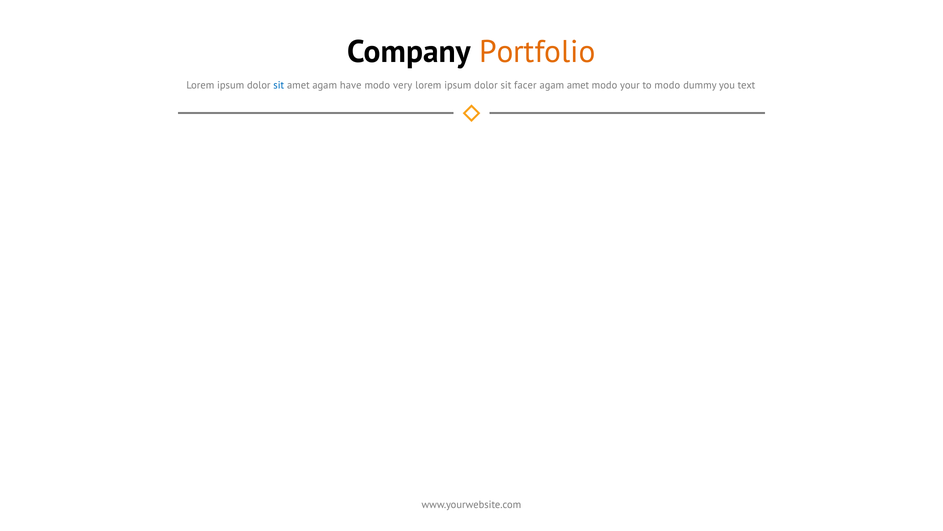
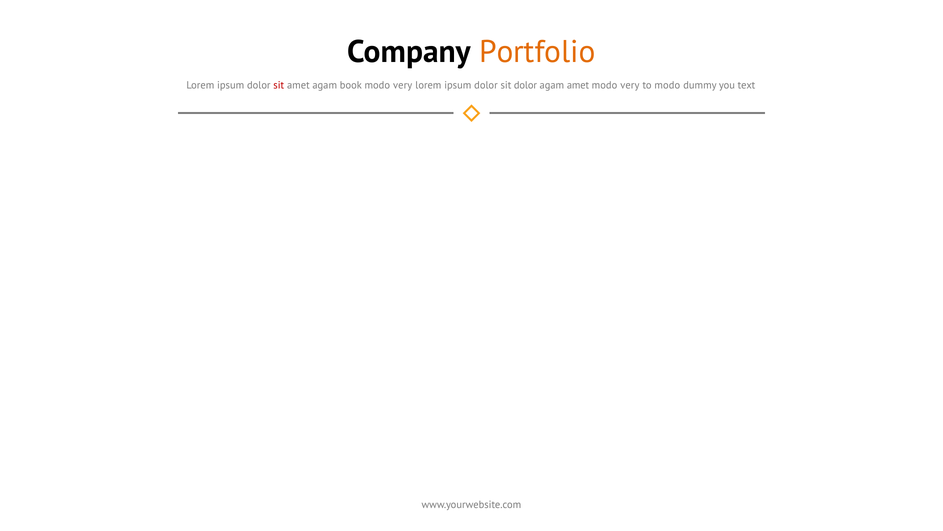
sit at (279, 85) colour: blue -> red
have: have -> book
sit facer: facer -> dolor
your at (630, 85): your -> very
